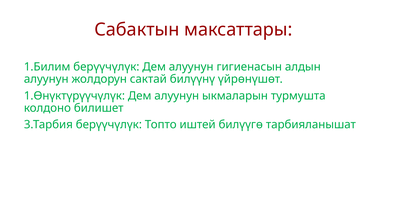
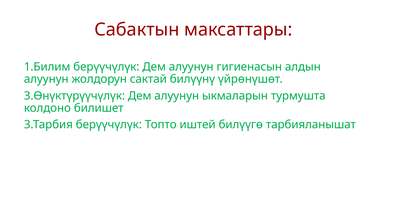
1.Өнүктүрүүчүлүк: 1.Өнүктүрүүчүлүк -> 3.Өнүктүрүүчүлүк
